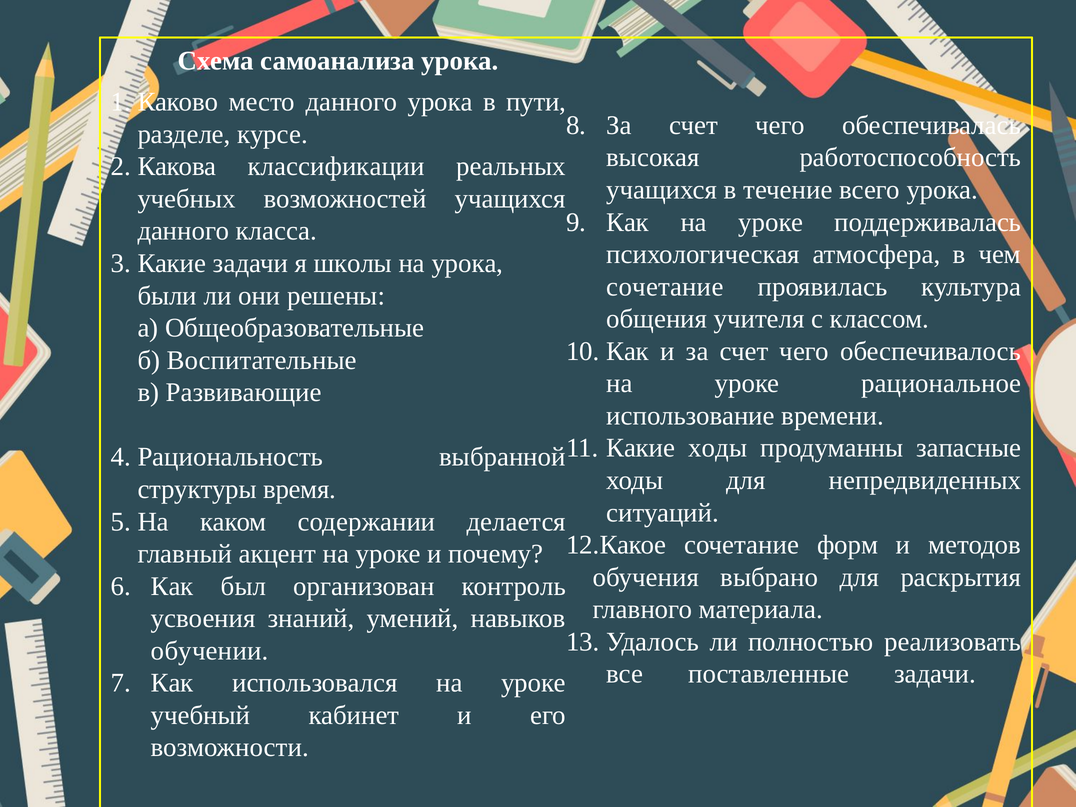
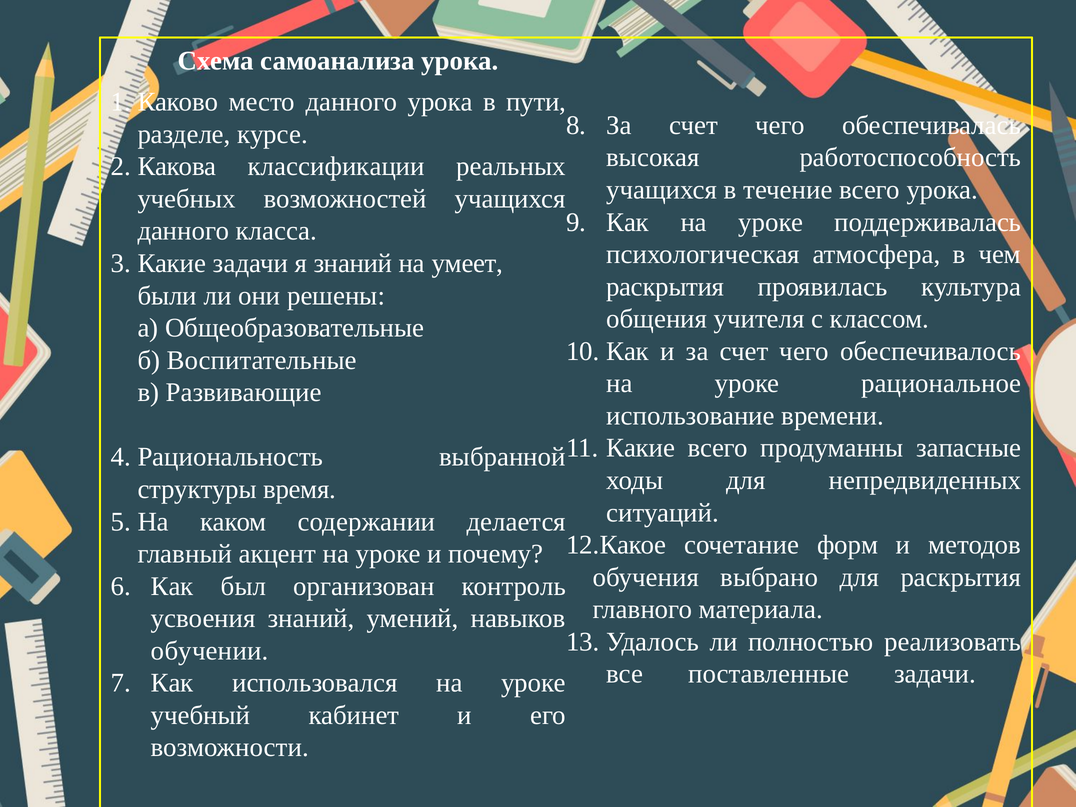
я школы: школы -> знаний
на урока: урока -> умеет
сочетание at (665, 287): сочетание -> раскрытия
Какие ходы: ходы -> всего
